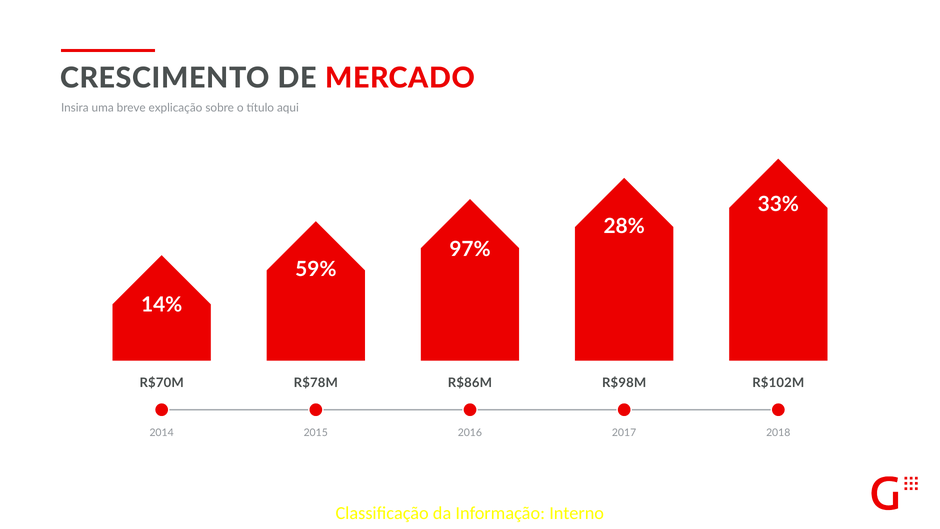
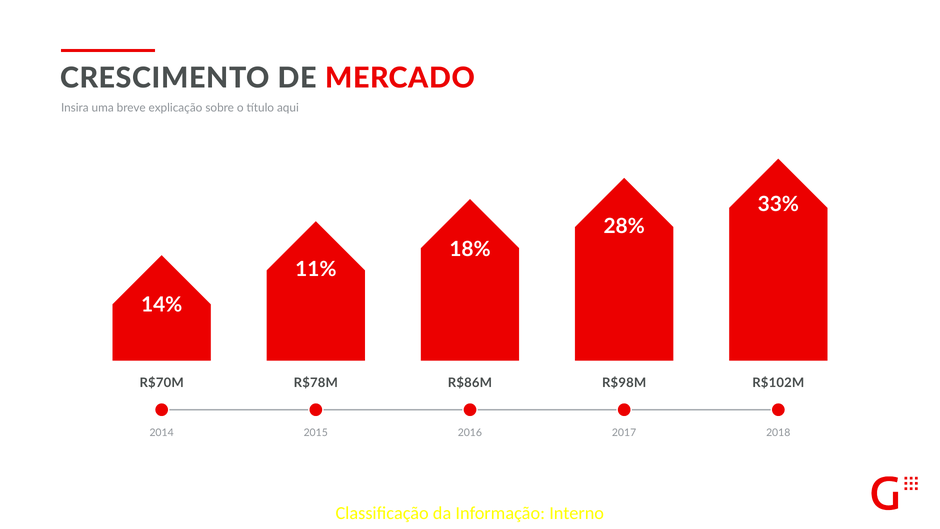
97%: 97% -> 18%
59%: 59% -> 11%
